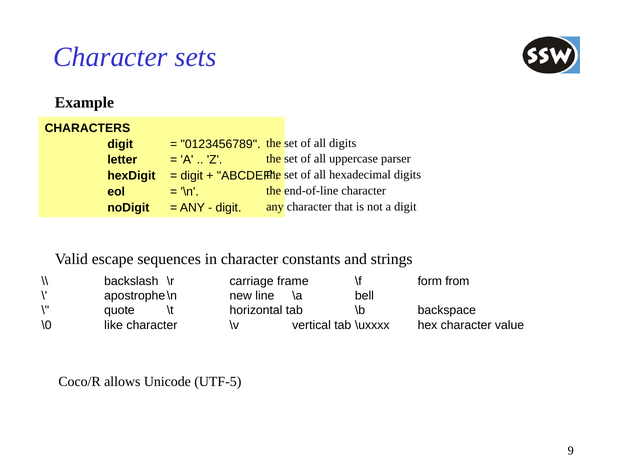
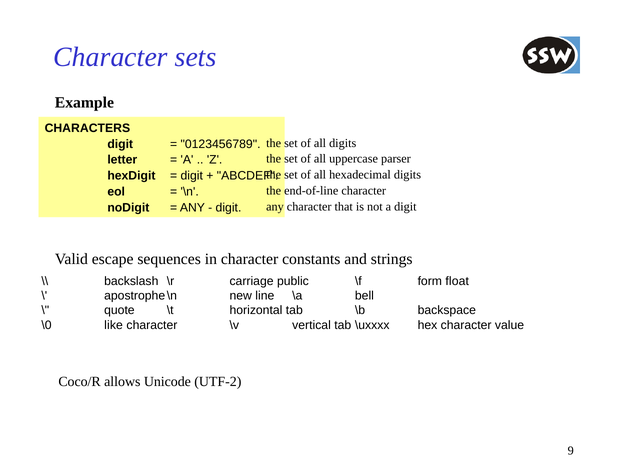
frame: frame -> public
from: from -> float
UTF-5: UTF-5 -> UTF-2
